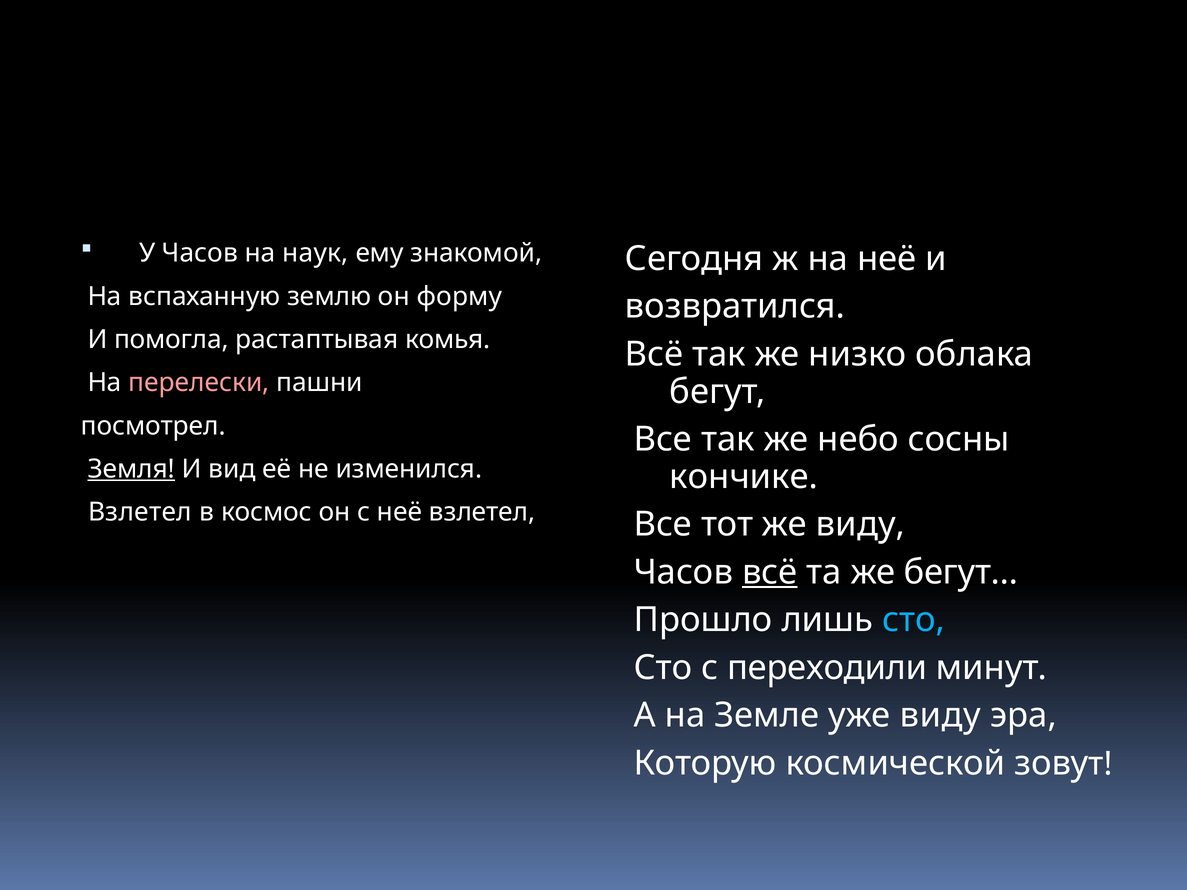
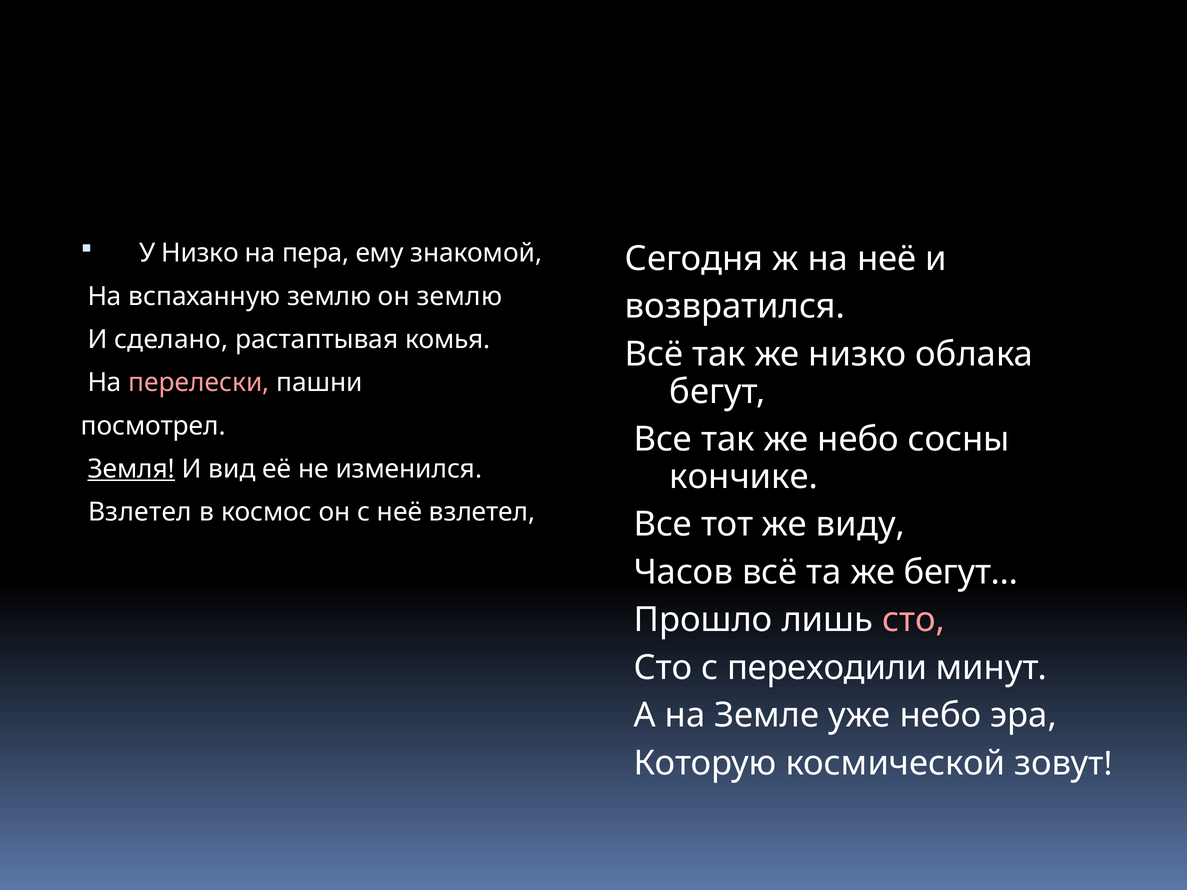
У Часов: Часов -> Низко
наук: наук -> пера
он форму: форму -> землю
помогла: помогла -> сделано
всё at (770, 572) underline: present -> none
сто at (913, 620) colour: light blue -> pink
уже виду: виду -> небо
